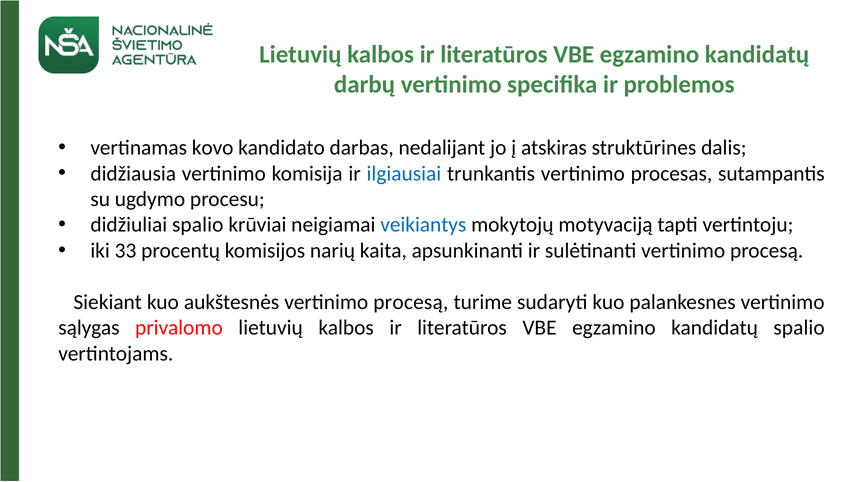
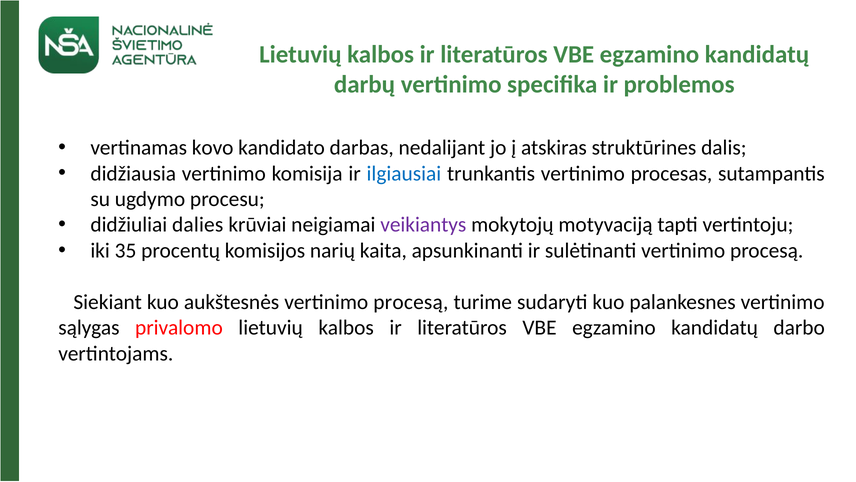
didžiuliai spalio: spalio -> dalies
veikiantys colour: blue -> purple
33: 33 -> 35
kandidatų spalio: spalio -> darbo
